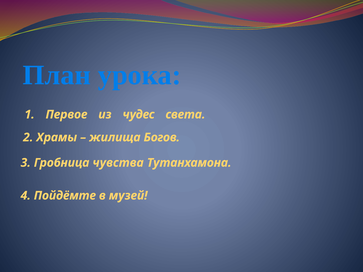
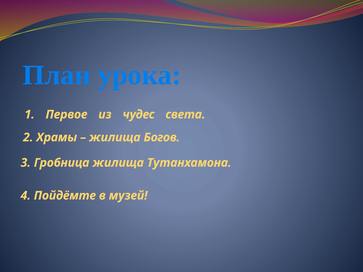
Гробница чувства: чувства -> жилища
